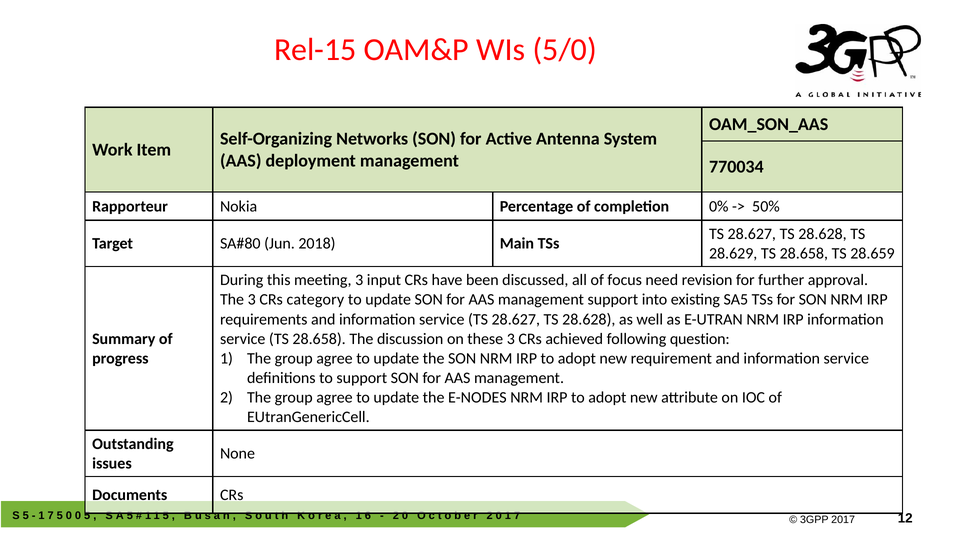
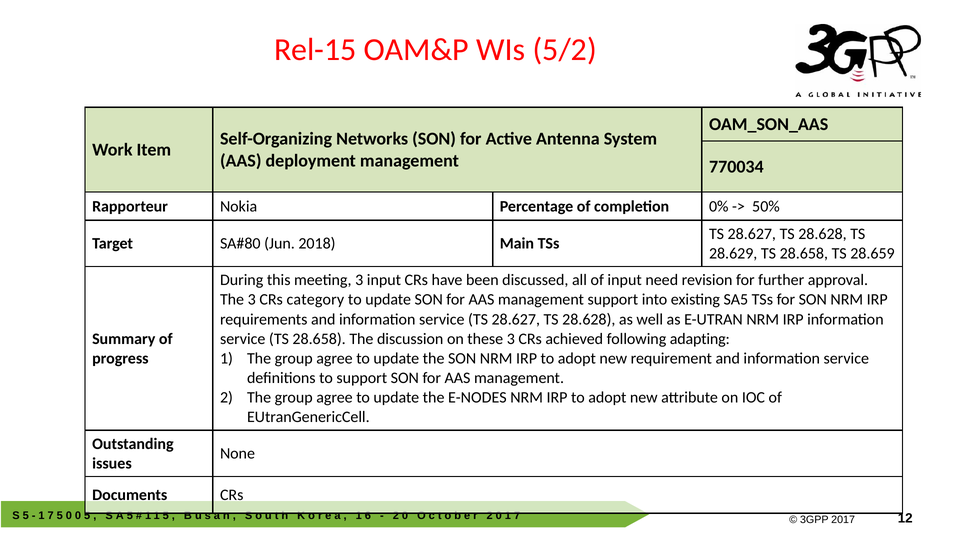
5/0: 5/0 -> 5/2
of focus: focus -> input
question: question -> adapting
